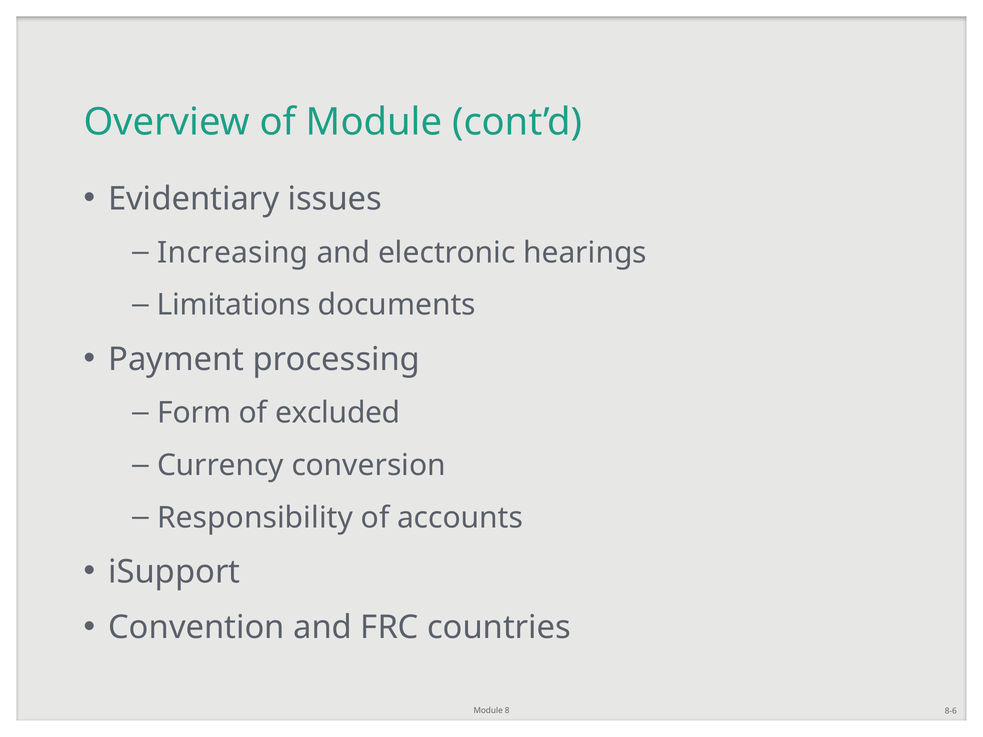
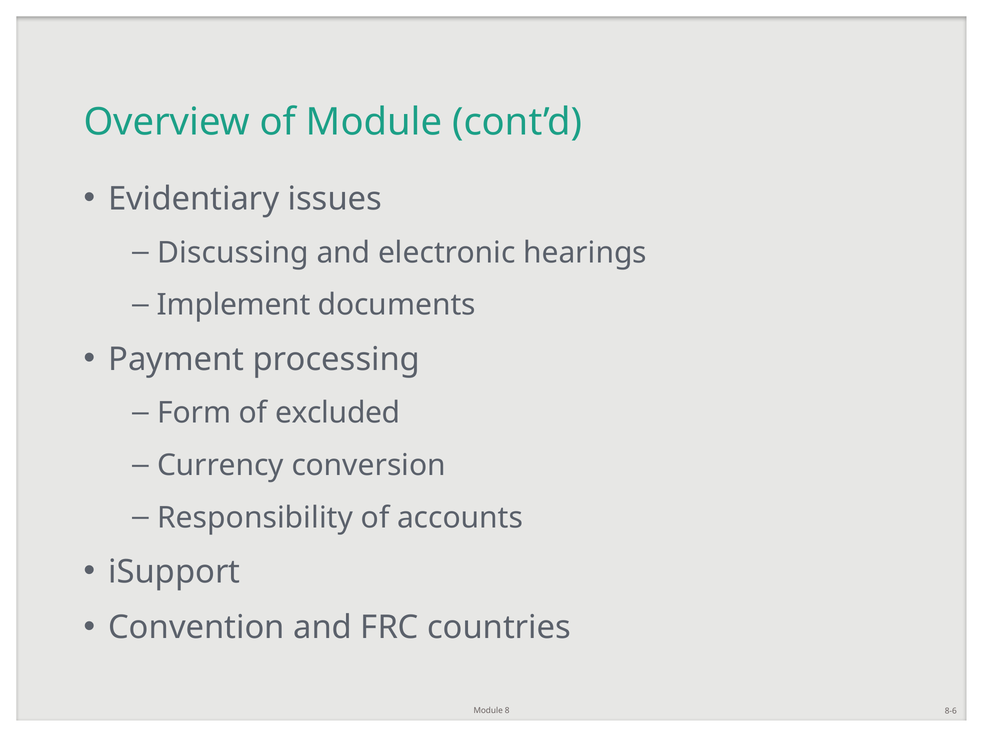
Increasing: Increasing -> Discussing
Limitations: Limitations -> Implement
